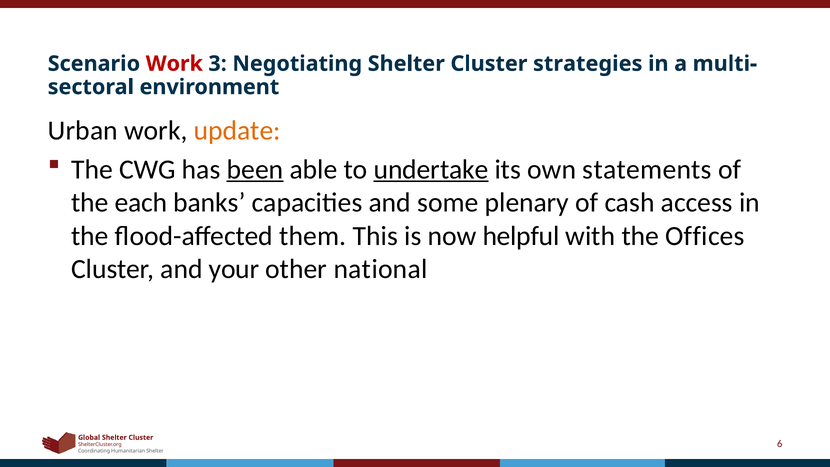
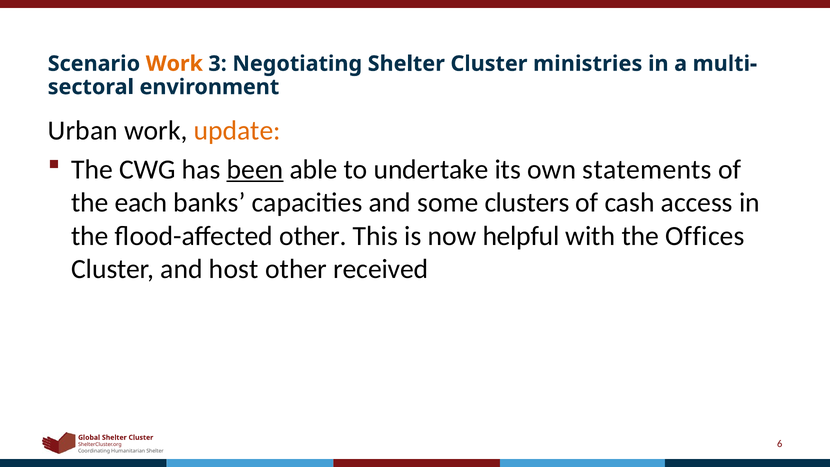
Work at (174, 64) colour: red -> orange
strategies: strategies -> ministries
undertake underline: present -> none
plenary: plenary -> clusters
flood-affected them: them -> other
your: your -> host
national: national -> received
